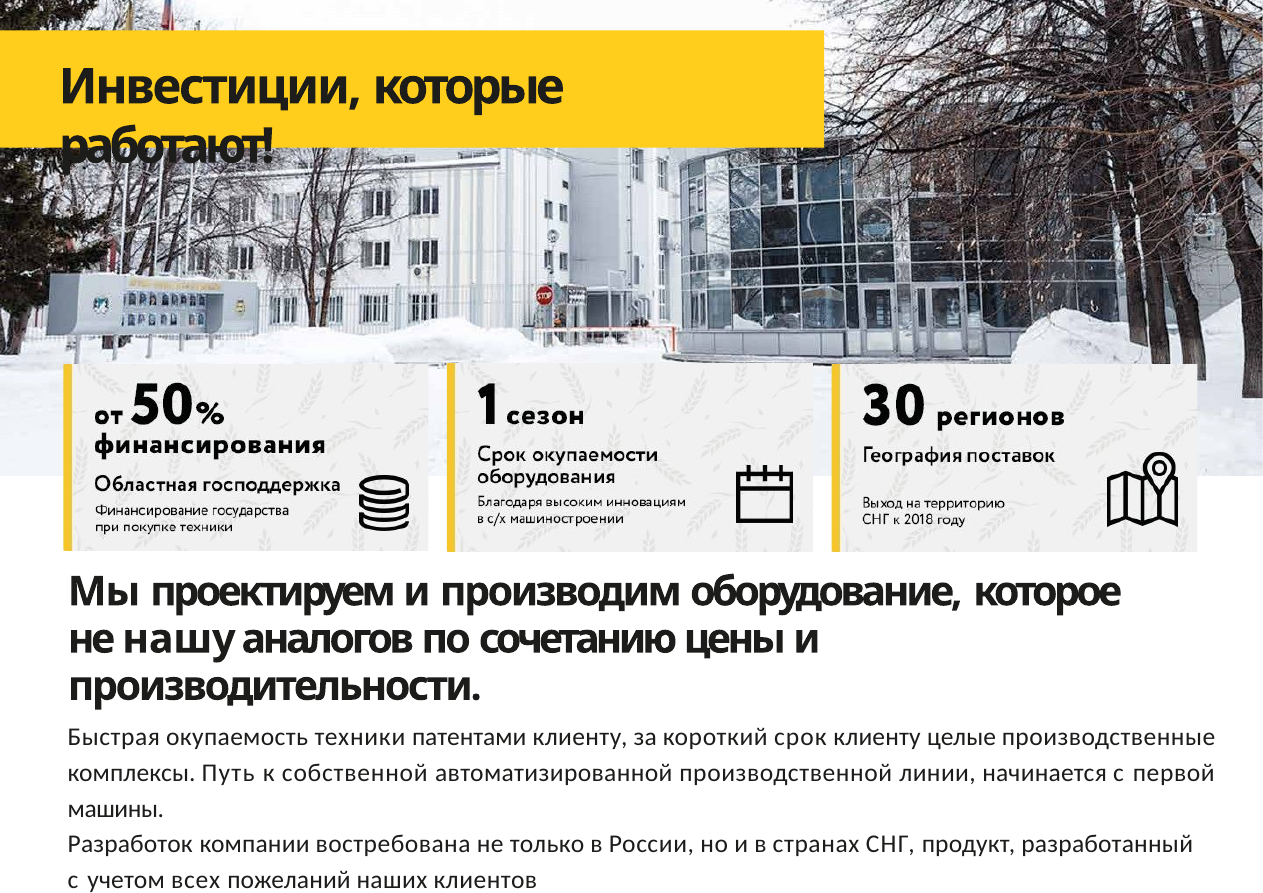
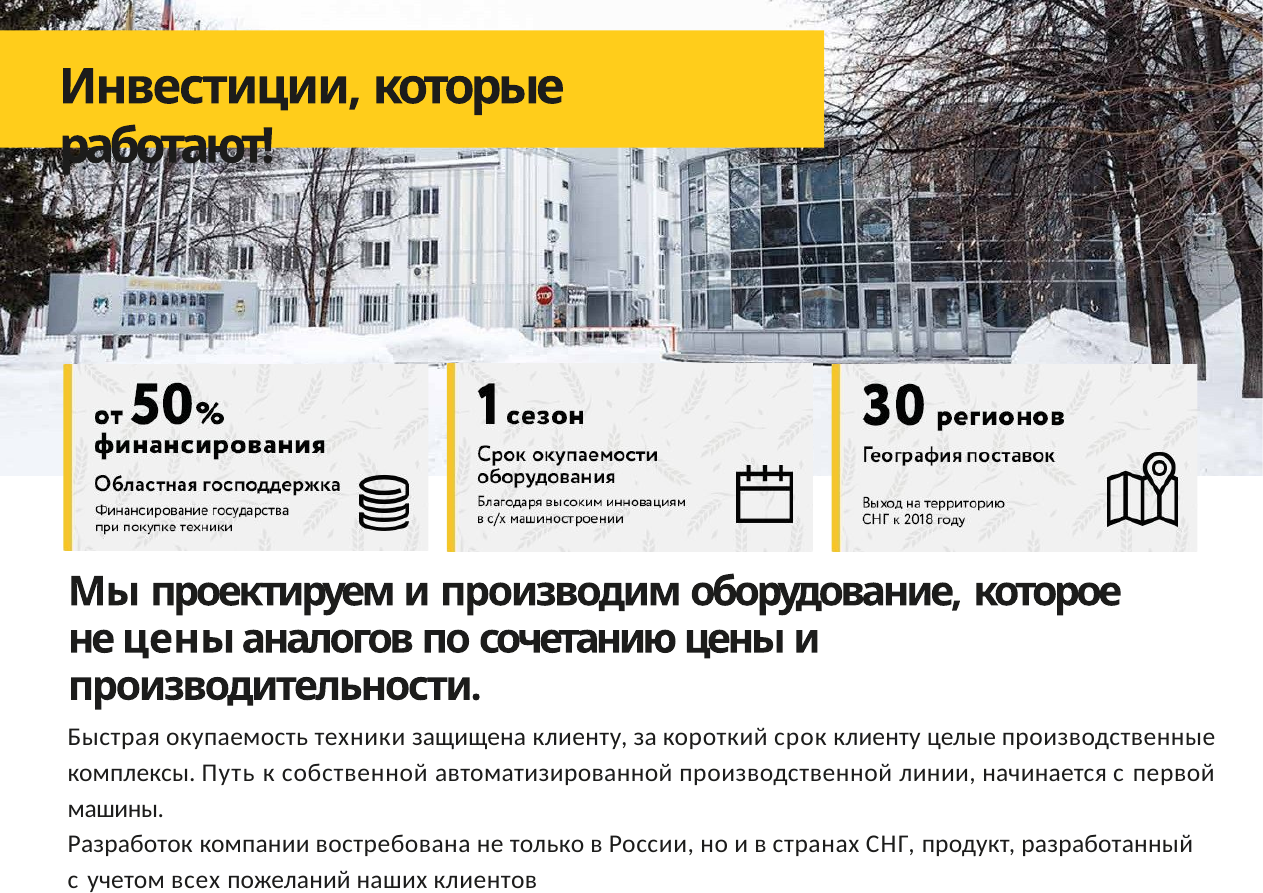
не нашу: нашу -> цены
патентами: патентами -> защищена
